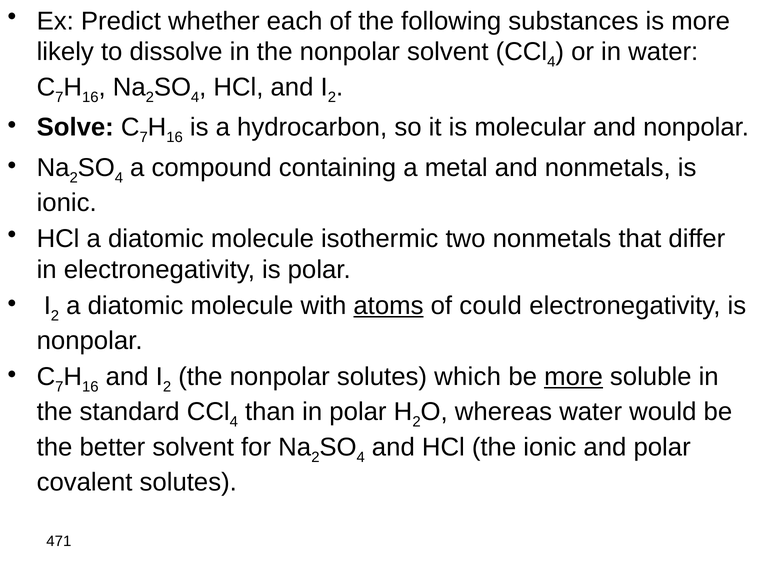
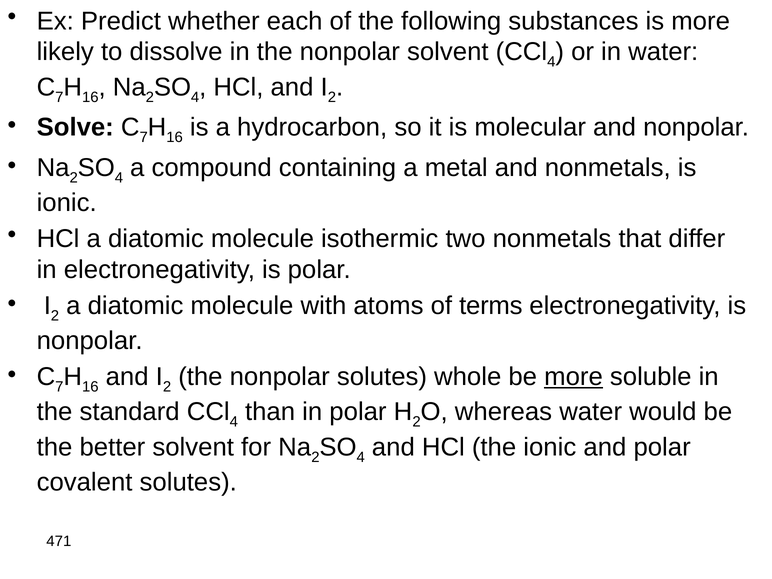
atoms underline: present -> none
could: could -> terms
which: which -> whole
